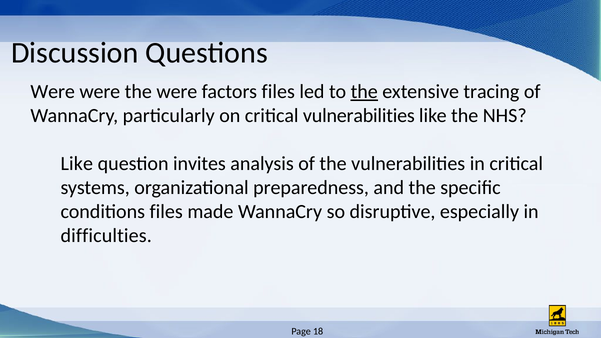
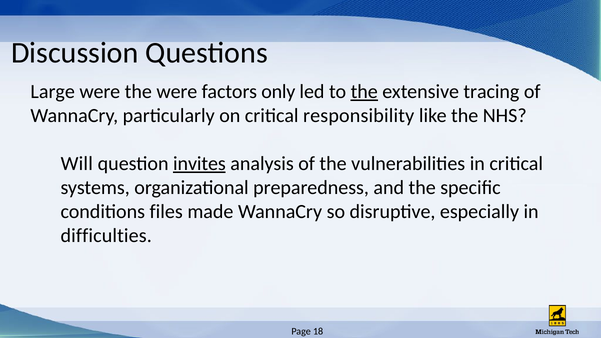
Were at (53, 92): Were -> Large
factors files: files -> only
critical vulnerabilities: vulnerabilities -> responsibility
Like at (77, 164): Like -> Will
invites underline: none -> present
